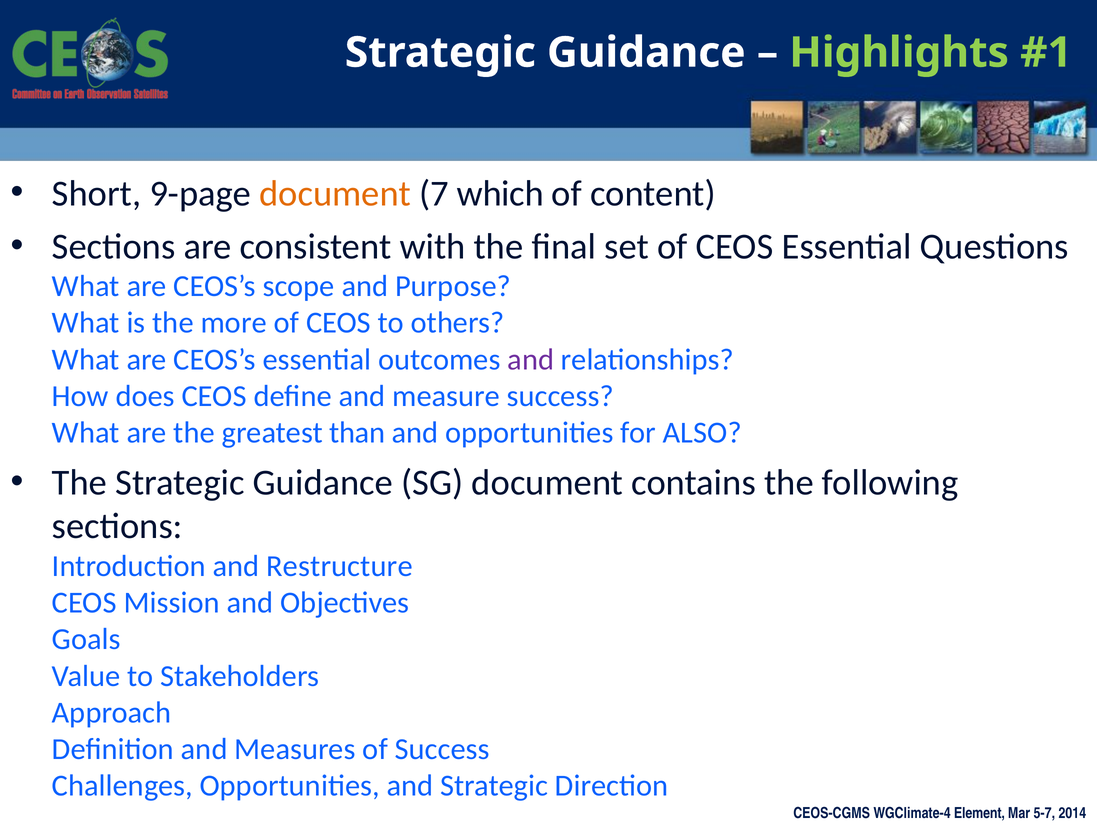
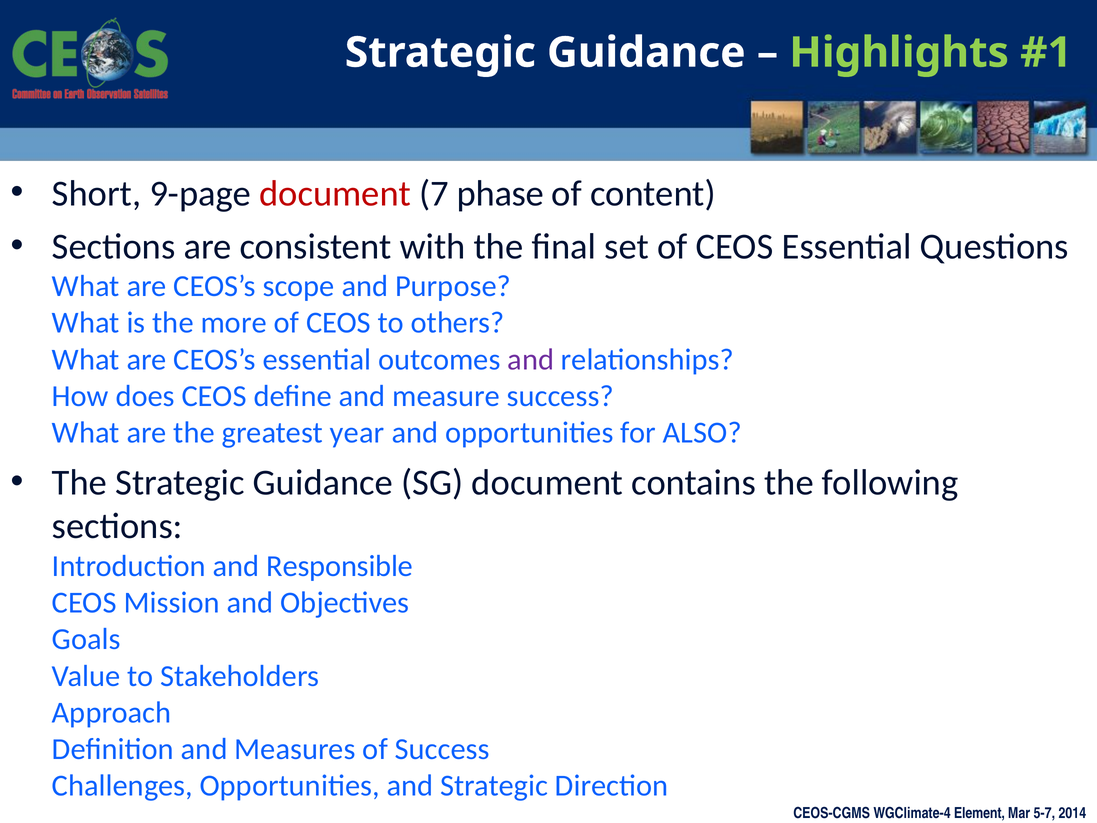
document at (335, 193) colour: orange -> red
which: which -> phase
than: than -> year
Restructure: Restructure -> Responsible
